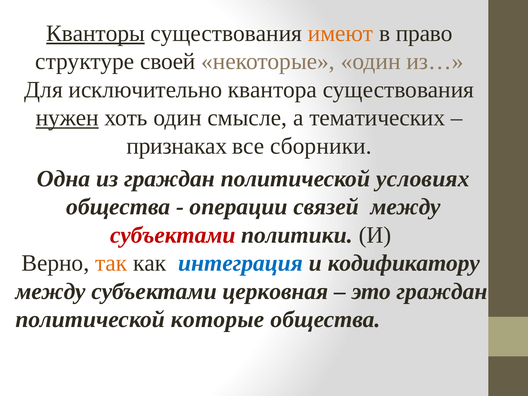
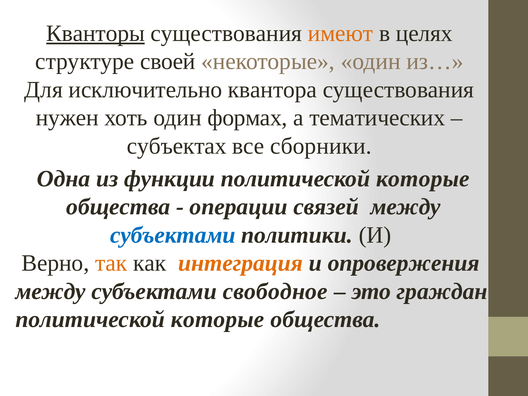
право: право -> целях
нужен underline: present -> none
смысле: смысле -> формах
признаках: признаках -> субъектах
из граждан: граждан -> функции
условиях at (423, 179): условиях -> которые
субъектами at (173, 235) colour: red -> blue
интеграция colour: blue -> orange
кодификатору: кодификатору -> опровержения
церковная: церковная -> свободное
